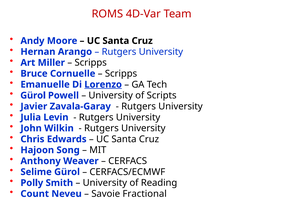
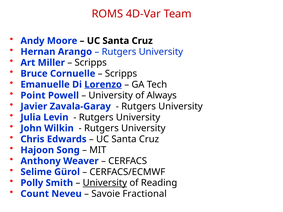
Gürol at (33, 96): Gürol -> Point
Scripts: Scripts -> Always
University at (105, 183) underline: none -> present
